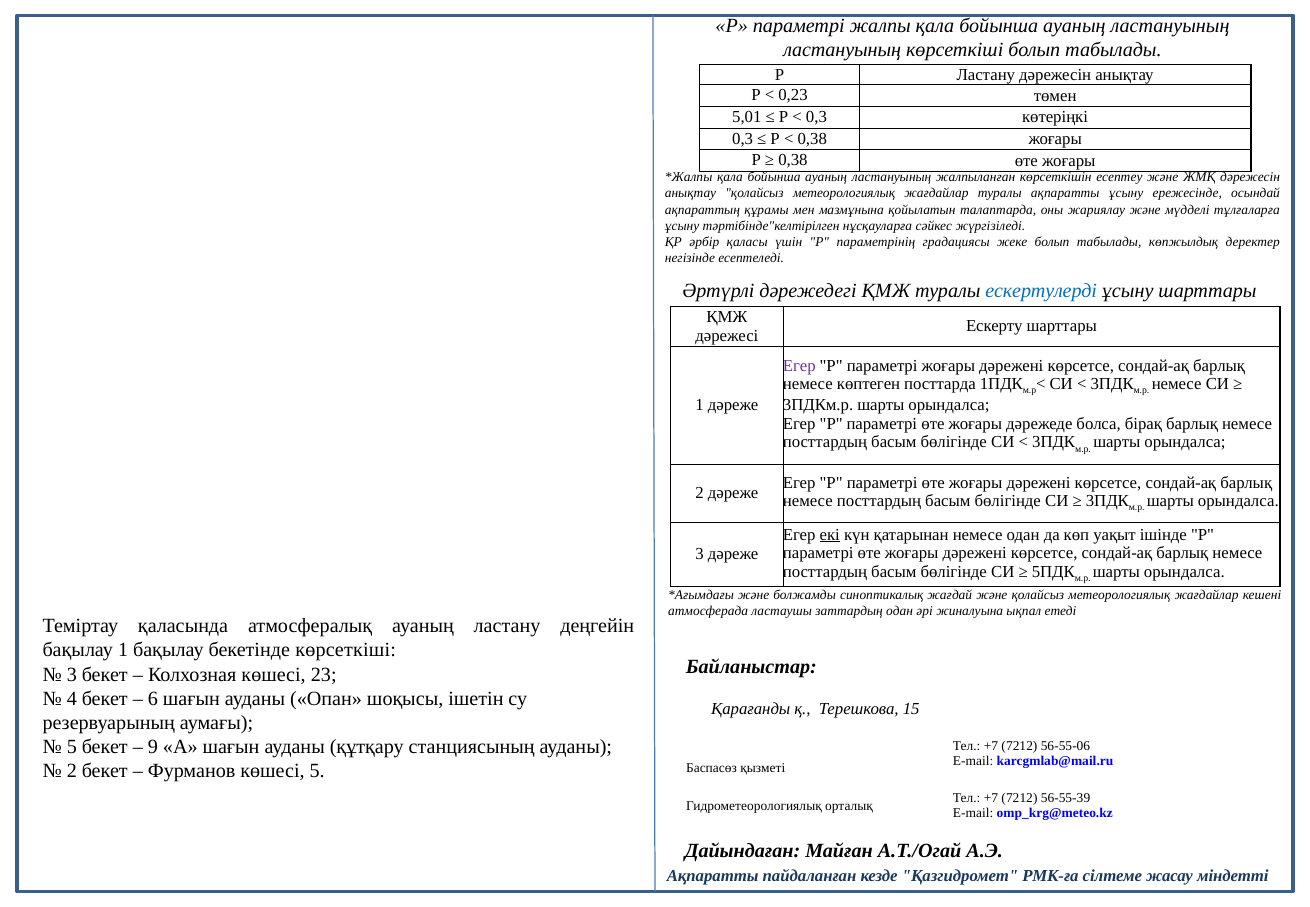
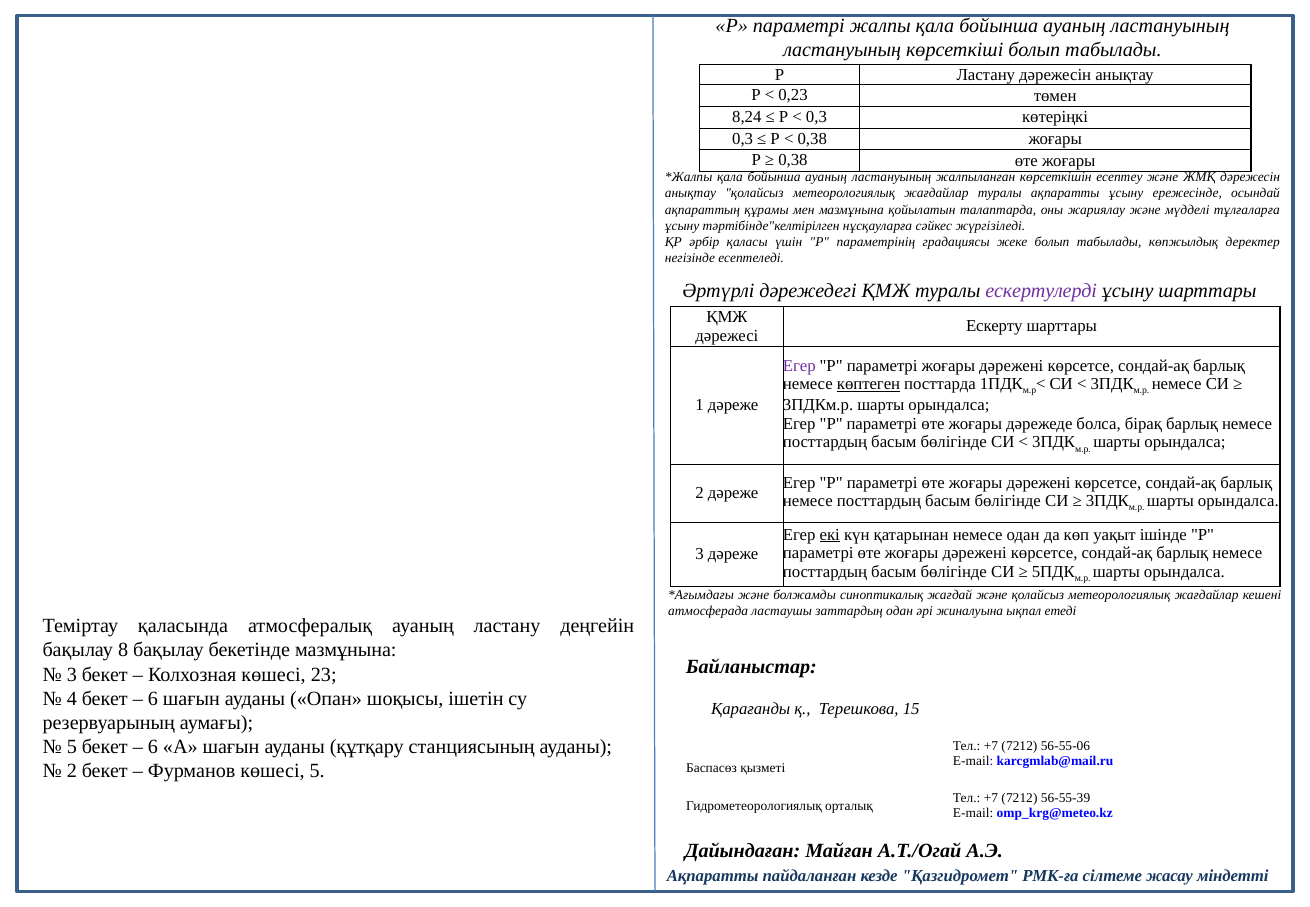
5,01: 5,01 -> 8,24
ескертулерді colour: blue -> purple
көптеген underline: none -> present
бақылау 1: 1 -> 8
бекетінде көрсеткіші: көрсеткіші -> мазмұнына
9 at (153, 747): 9 -> 6
